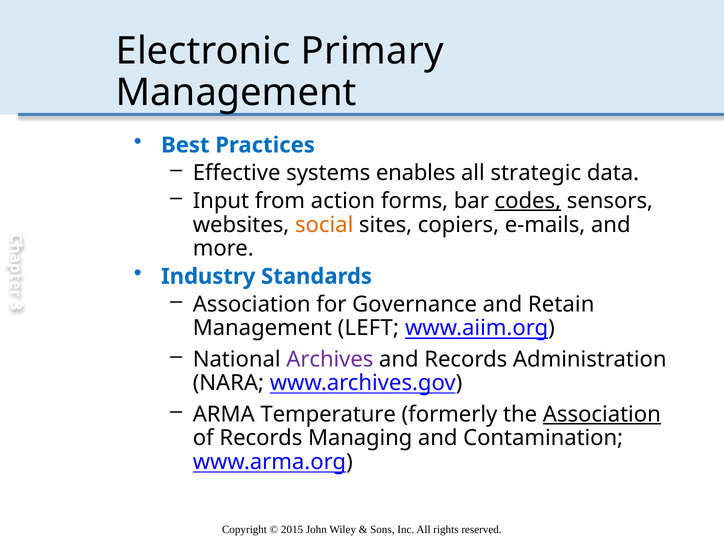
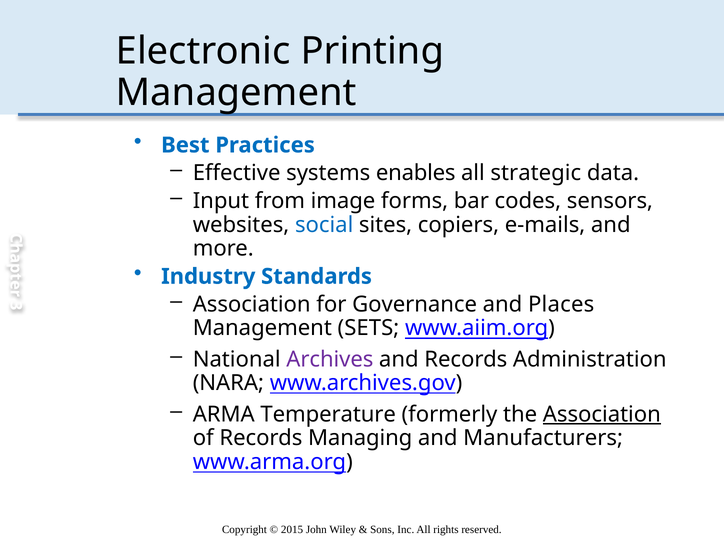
Primary: Primary -> Printing
action: action -> image
codes underline: present -> none
social colour: orange -> blue
Retain: Retain -> Places
LEFT: LEFT -> SETS
Contamination: Contamination -> Manufacturers
